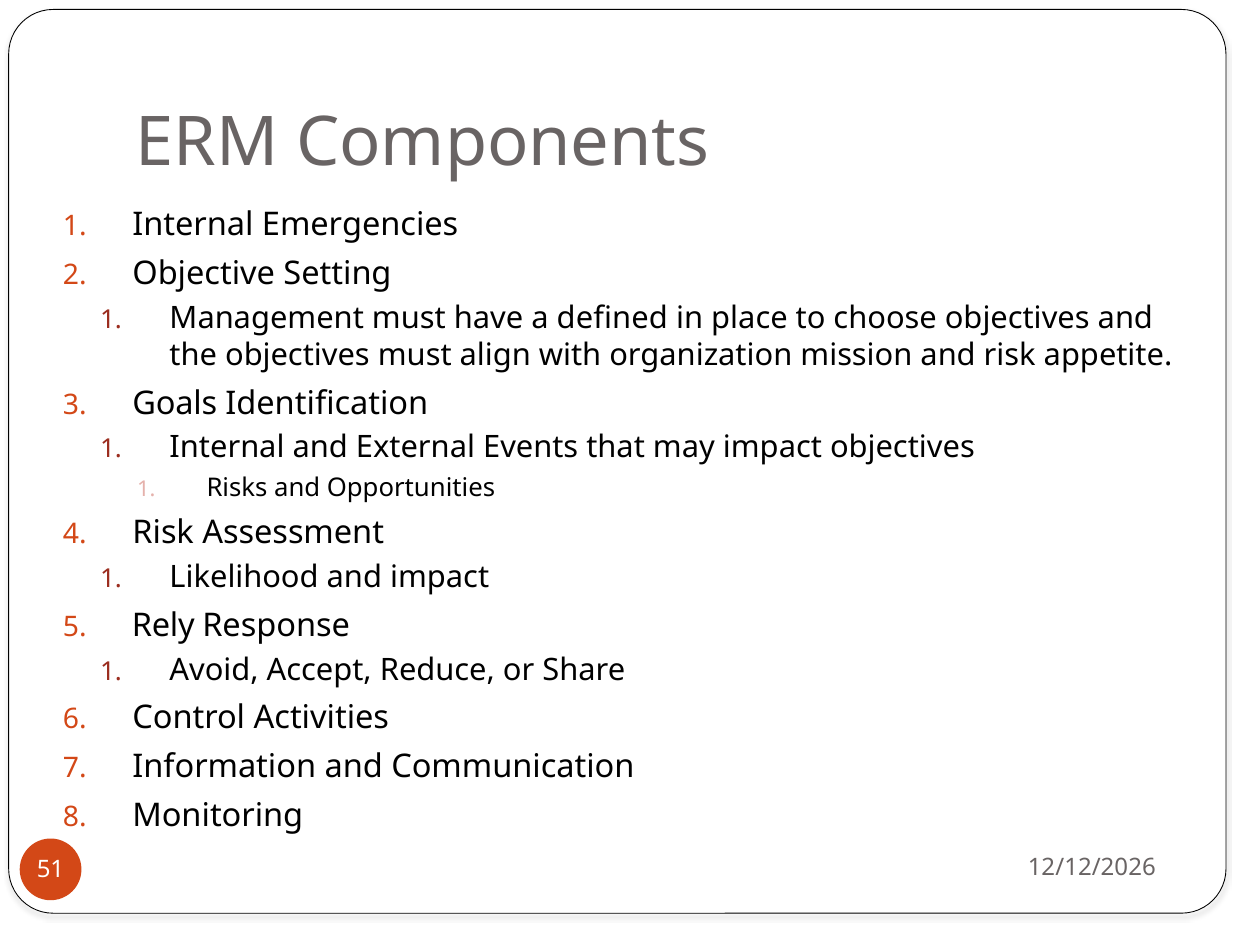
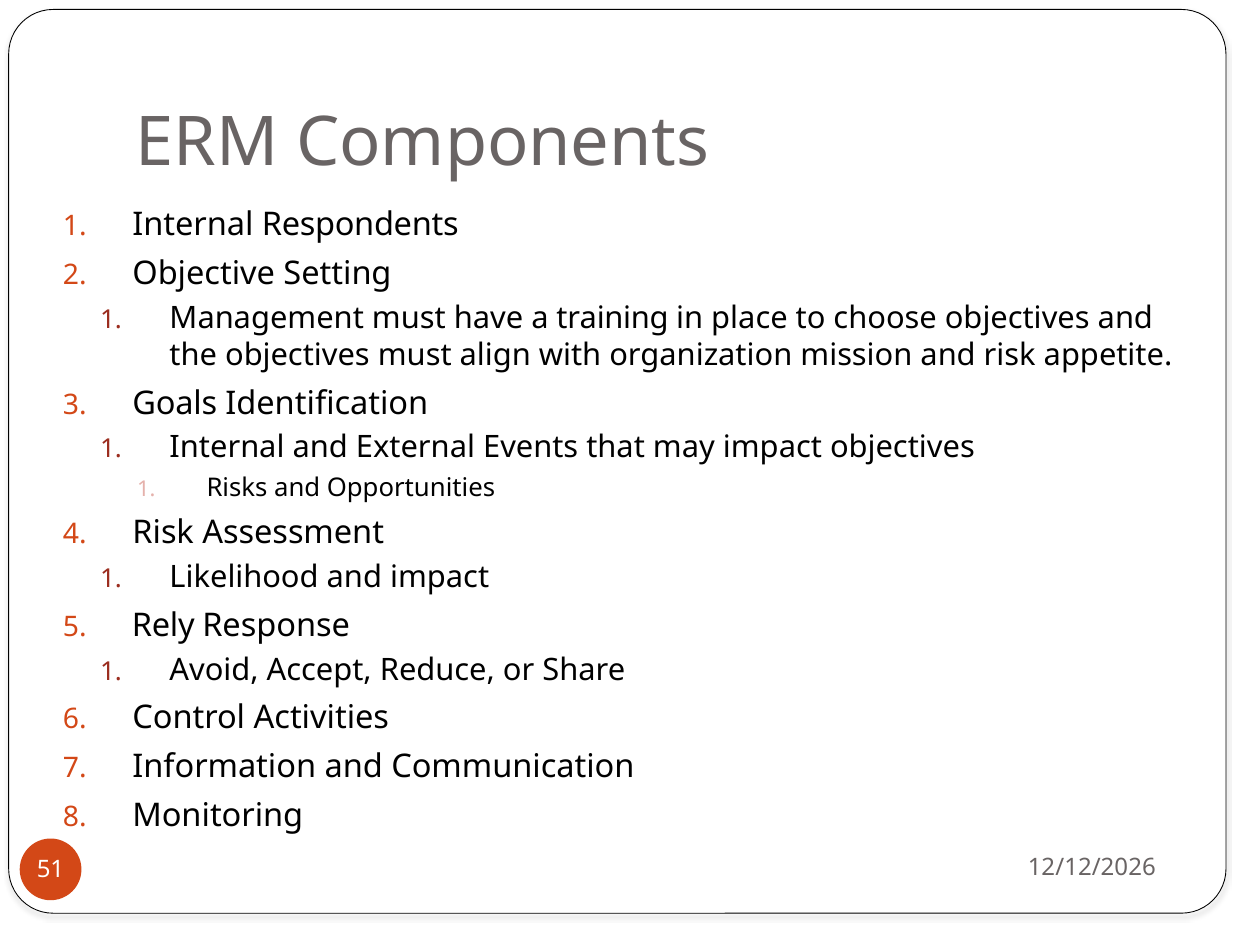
Emergencies: Emergencies -> Respondents
defined: defined -> training
